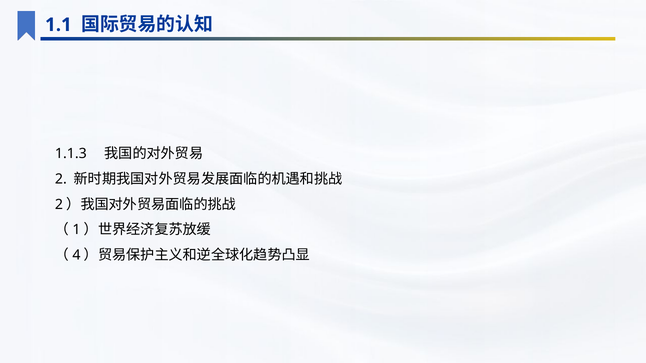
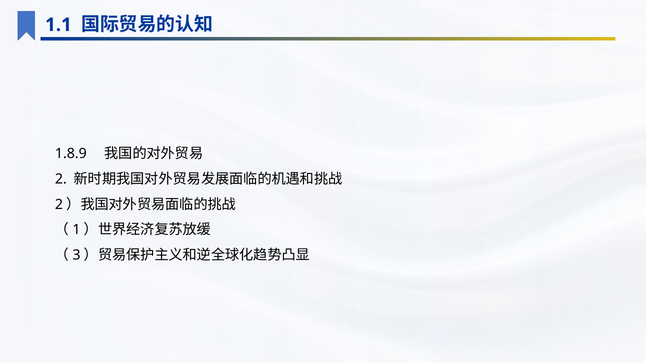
1.1.3: 1.1.3 -> 1.8.9
4: 4 -> 3
